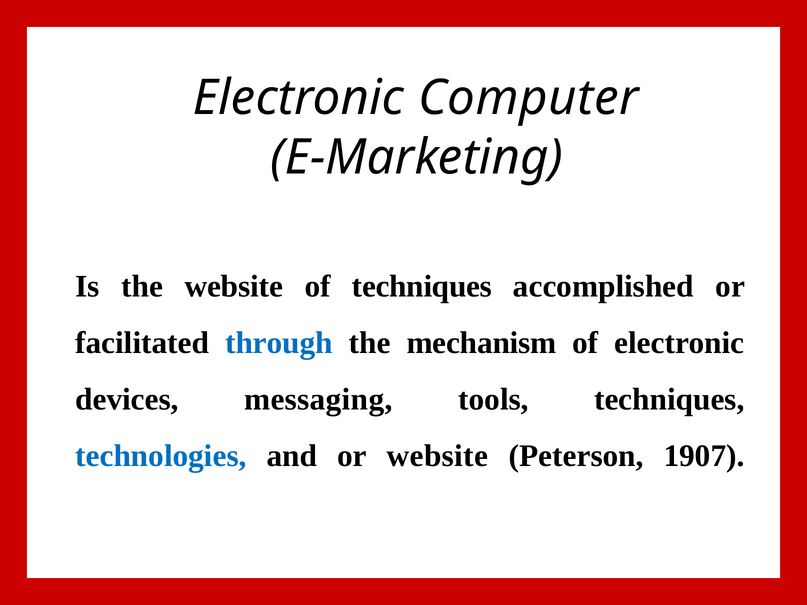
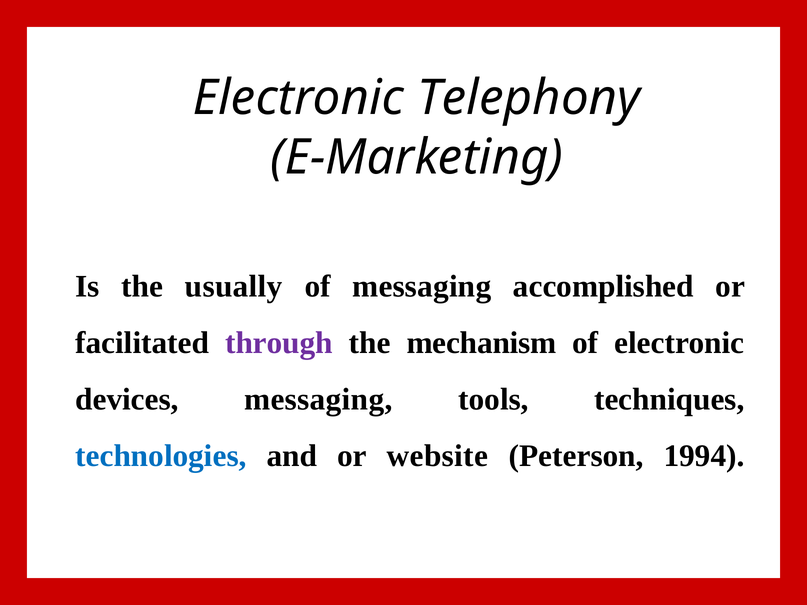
Computer: Computer -> Telephony
the website: website -> usually
of techniques: techniques -> messaging
through colour: blue -> purple
1907: 1907 -> 1994
